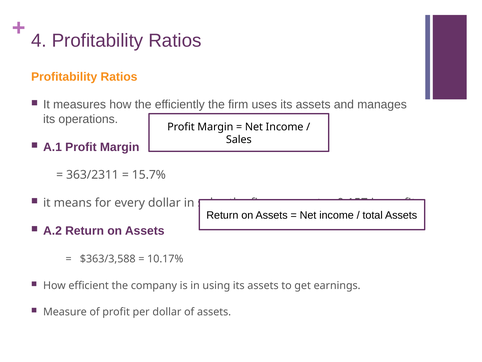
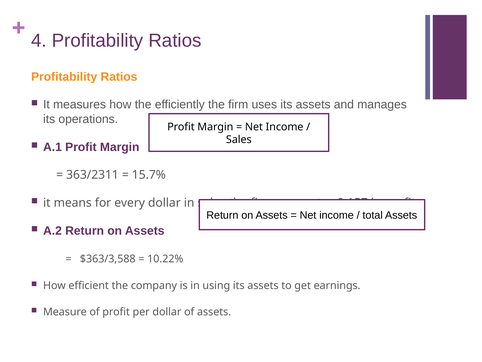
10.17%: 10.17% -> 10.22%
